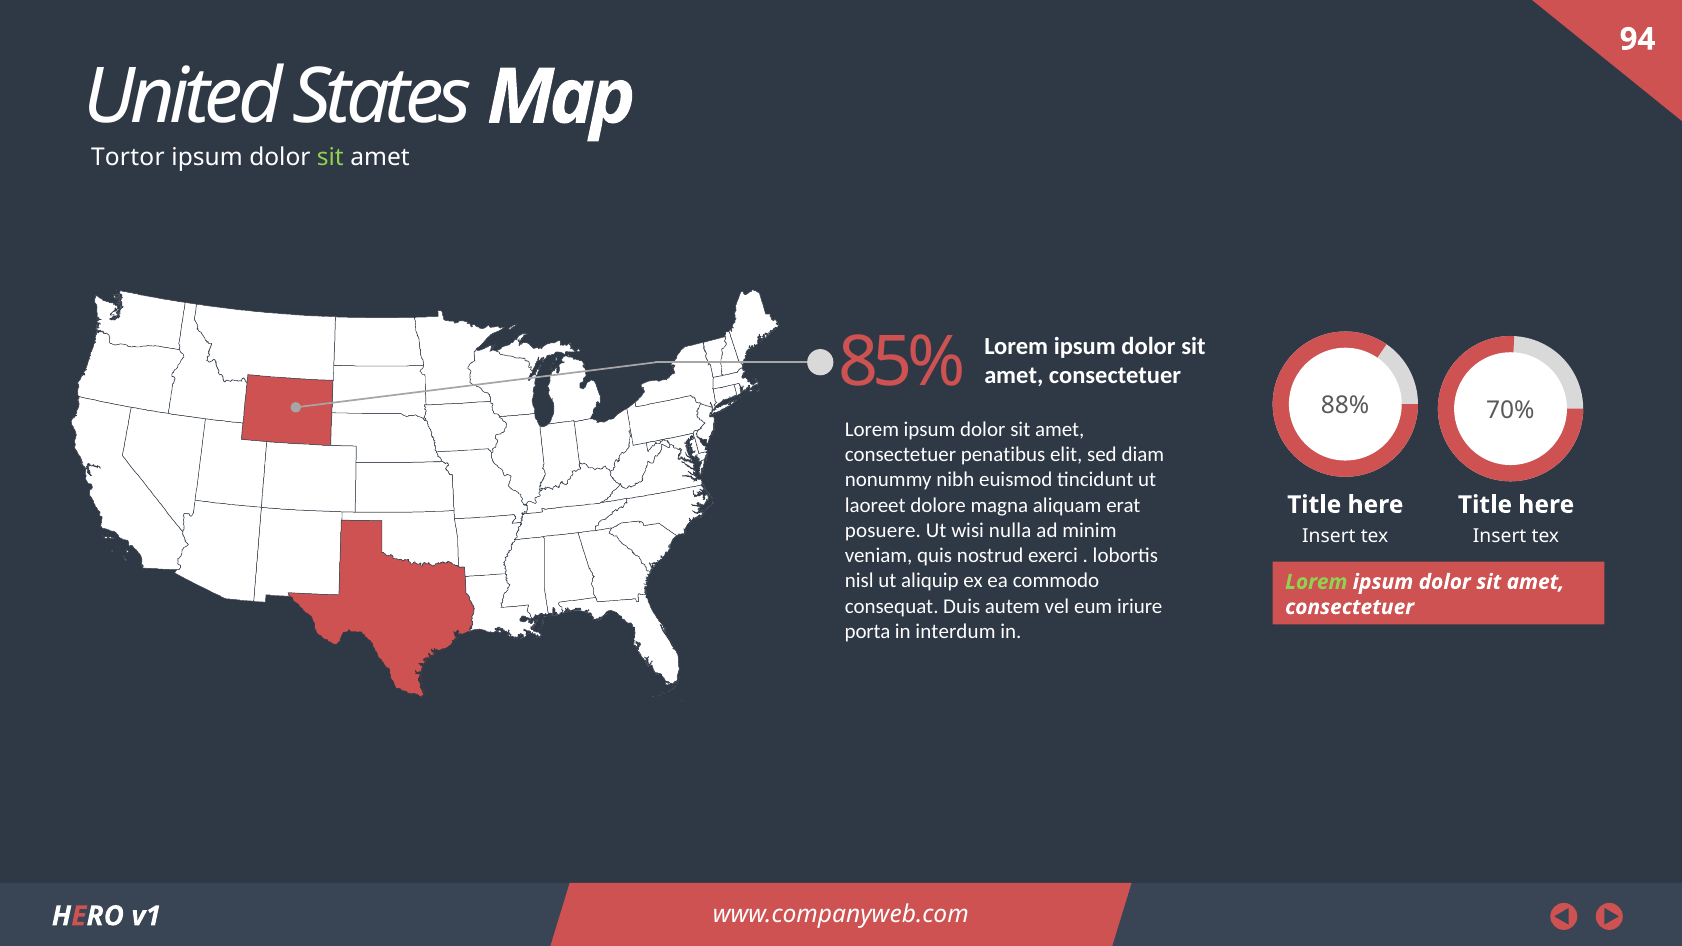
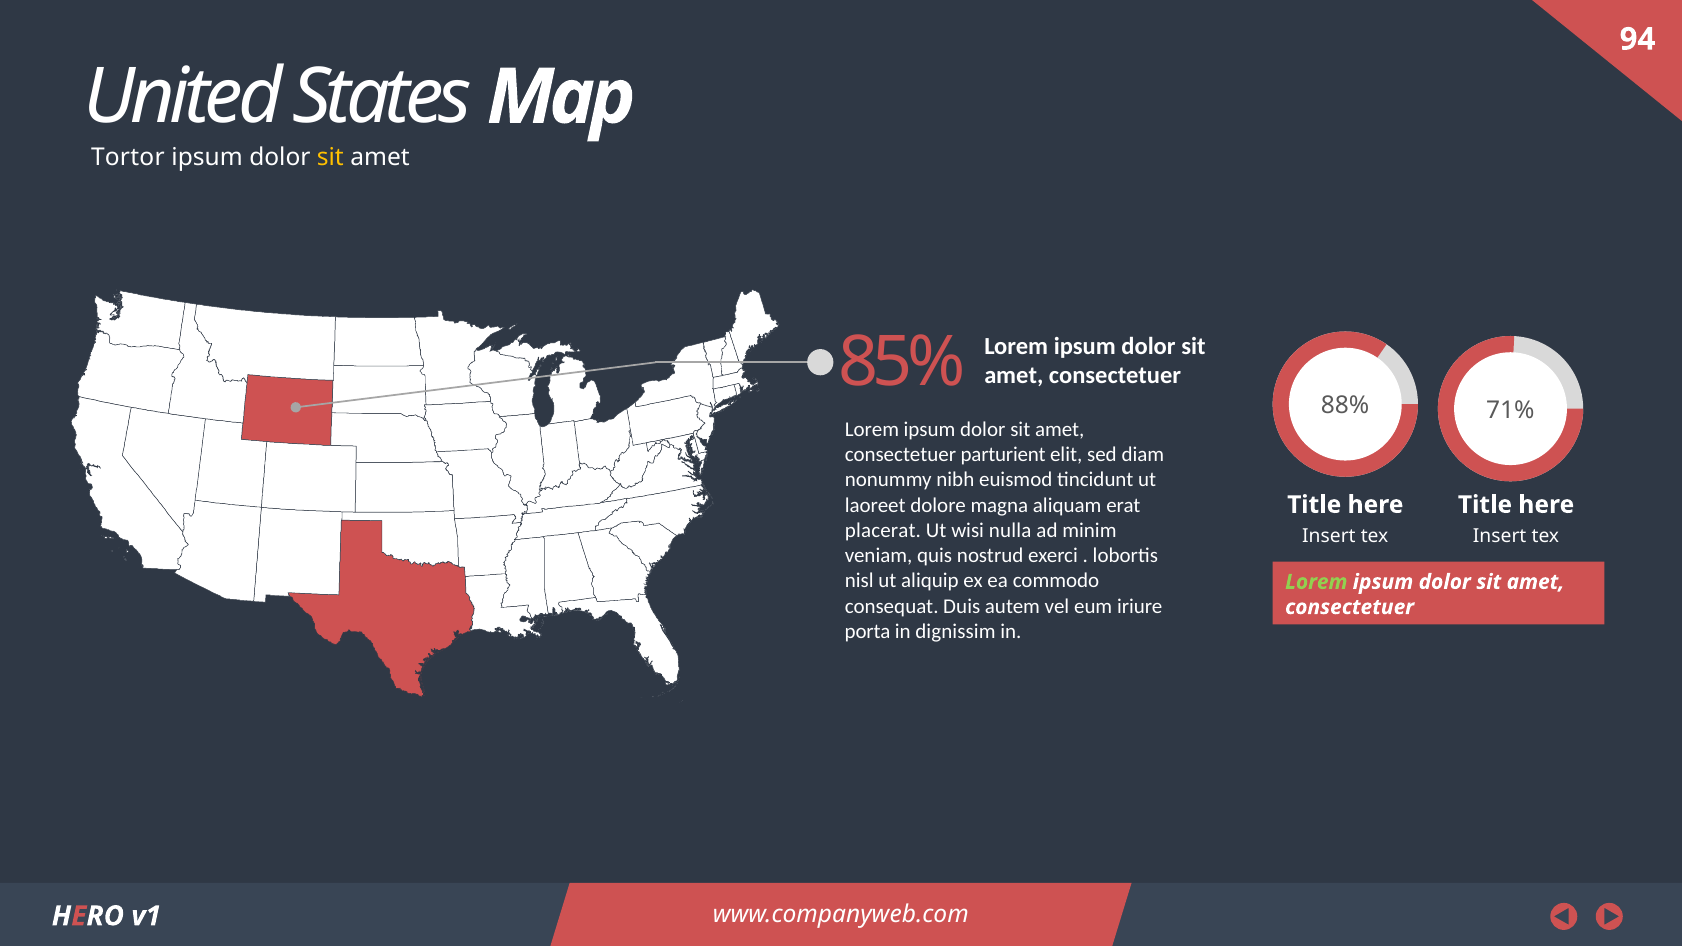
sit at (330, 158) colour: light green -> yellow
70%: 70% -> 71%
penatibus: penatibus -> parturient
posuere: posuere -> placerat
interdum: interdum -> dignissim
